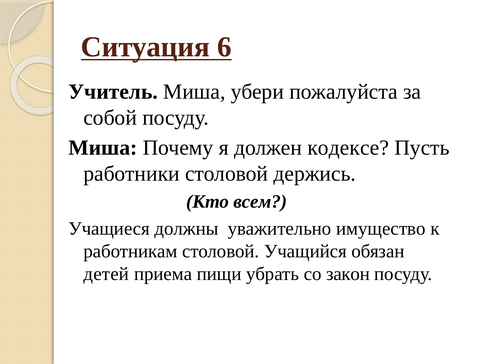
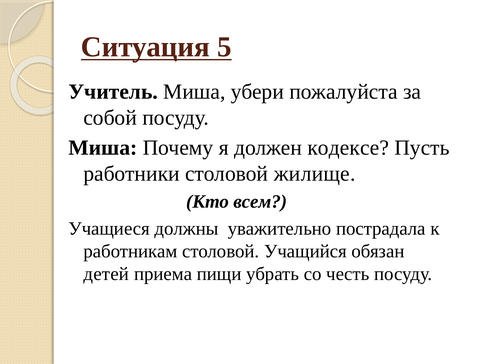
6: 6 -> 5
держись: держись -> жилище
имущество: имущество -> пострадала
закон: закон -> честь
